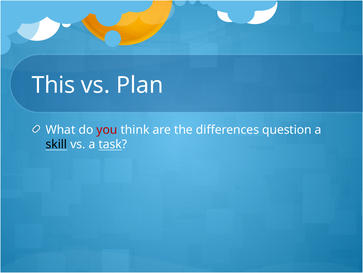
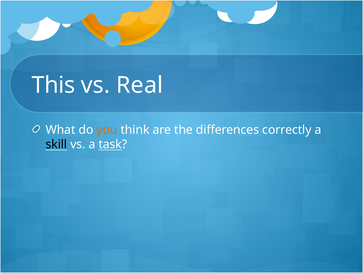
Plan: Plan -> Real
you colour: red -> orange
question: question -> correctly
